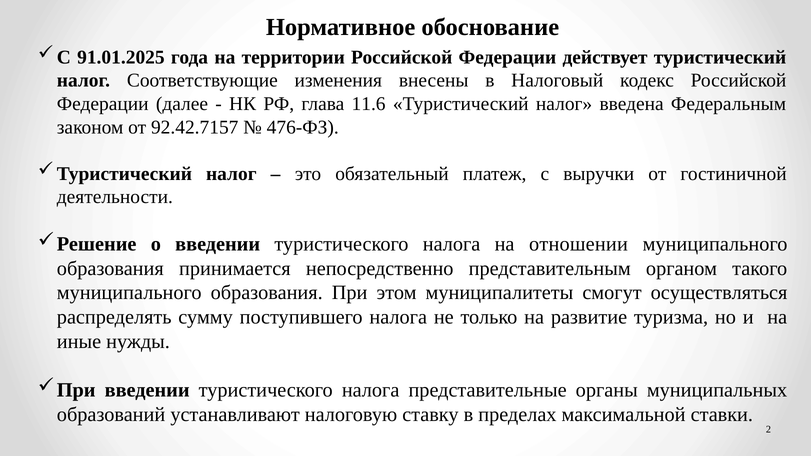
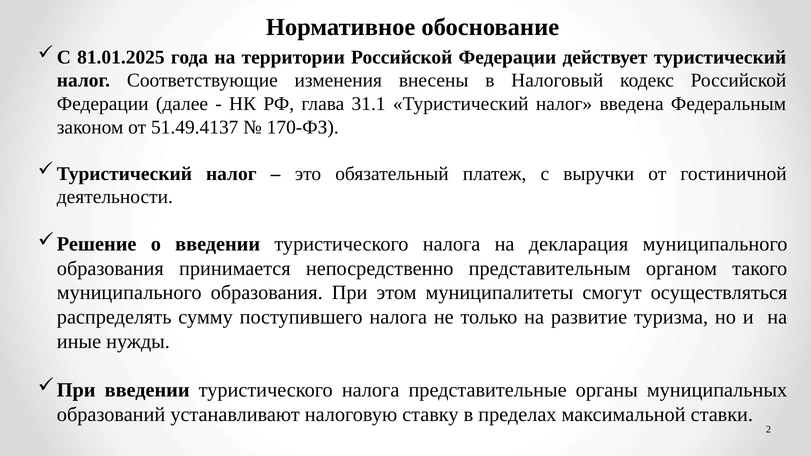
91.01.2025: 91.01.2025 -> 81.01.2025
11.6: 11.6 -> 31.1
92.42.7157: 92.42.7157 -> 51.49.4137
476-ФЗ: 476-ФЗ -> 170-ФЗ
отношении: отношении -> декларация
